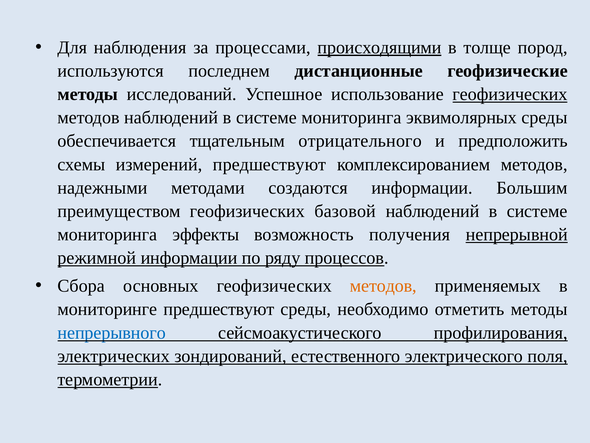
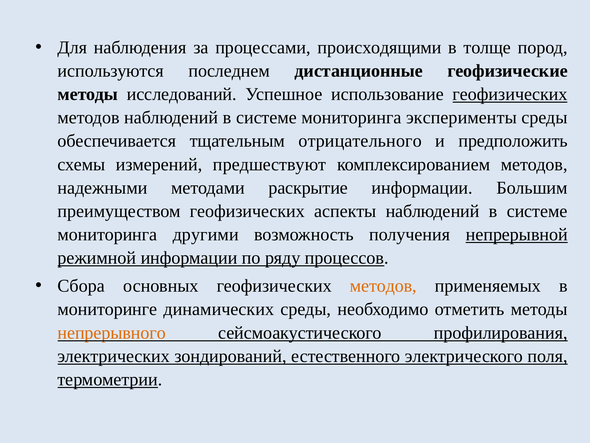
происходящими underline: present -> none
эквимолярных: эквимолярных -> эксперименты
создаются: создаются -> раскрытие
базовой: базовой -> аспекты
эффекты: эффекты -> другими
мониторинге предшествуют: предшествуют -> динамических
непрерывного colour: blue -> orange
